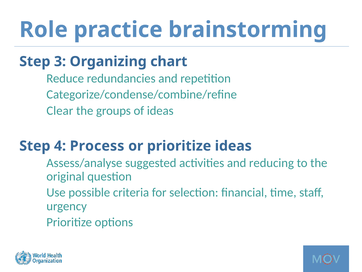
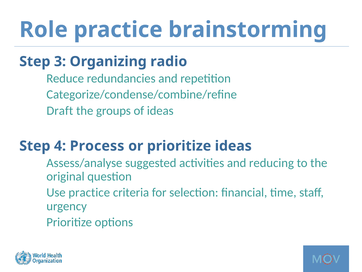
chart: chart -> radio
Clear: Clear -> Draft
Use possible: possible -> practice
